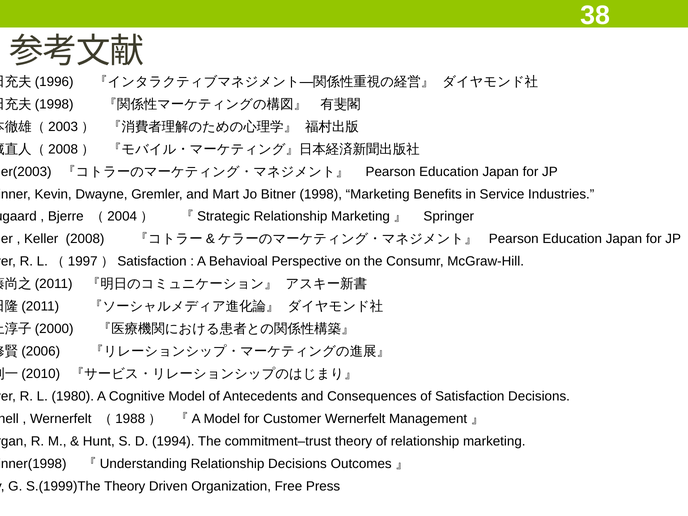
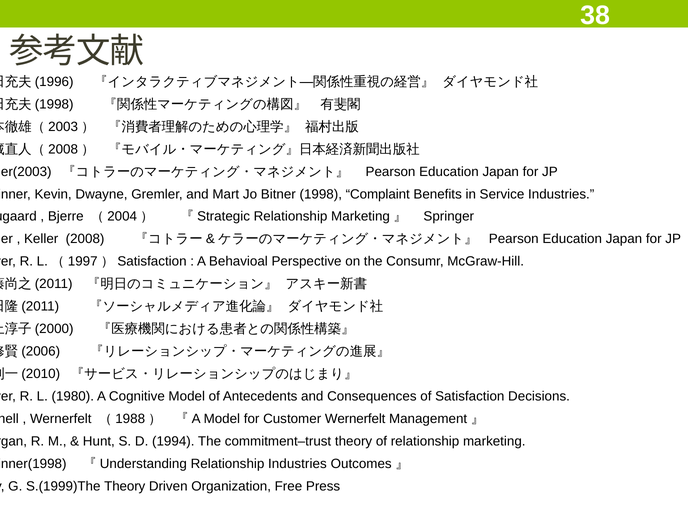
1998 Marketing: Marketing -> Complaint
Relationship Decisions: Decisions -> Industries
